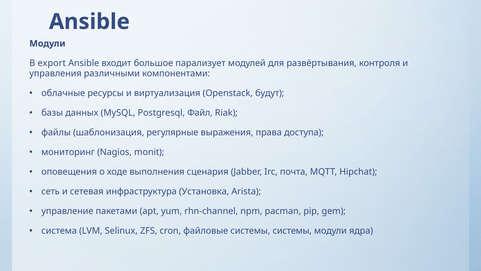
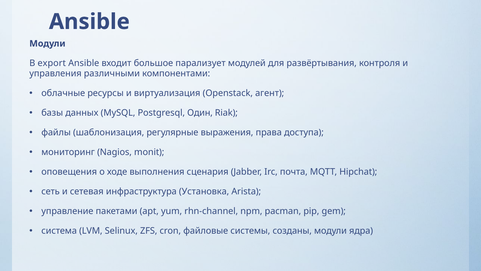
будут: будут -> агент
Файл: Файл -> Один
системы системы: системы -> созданы
